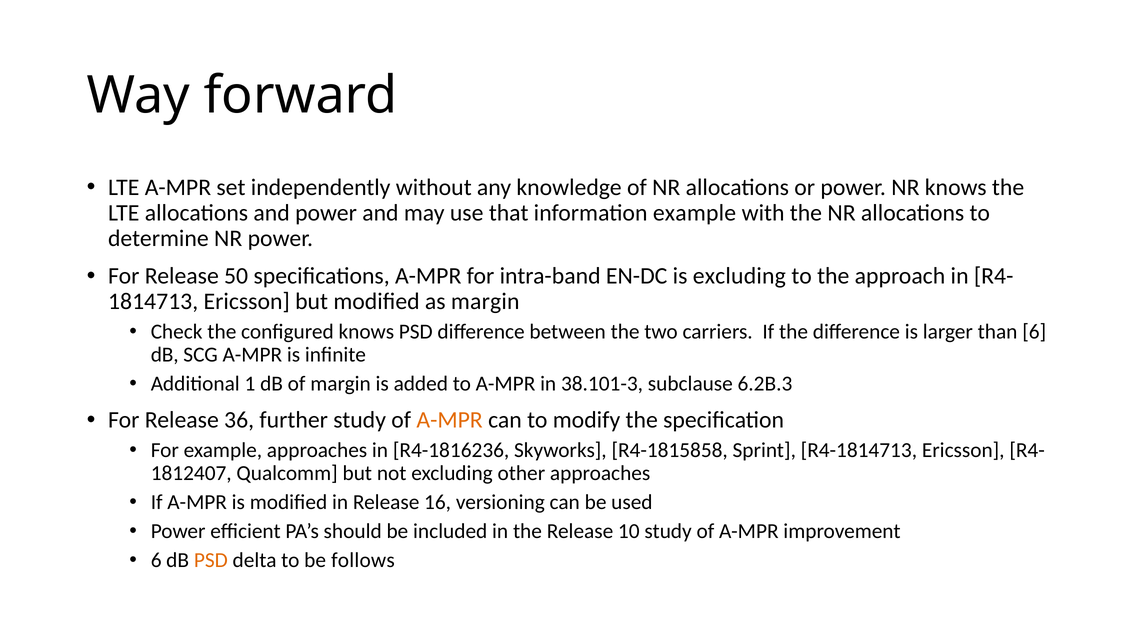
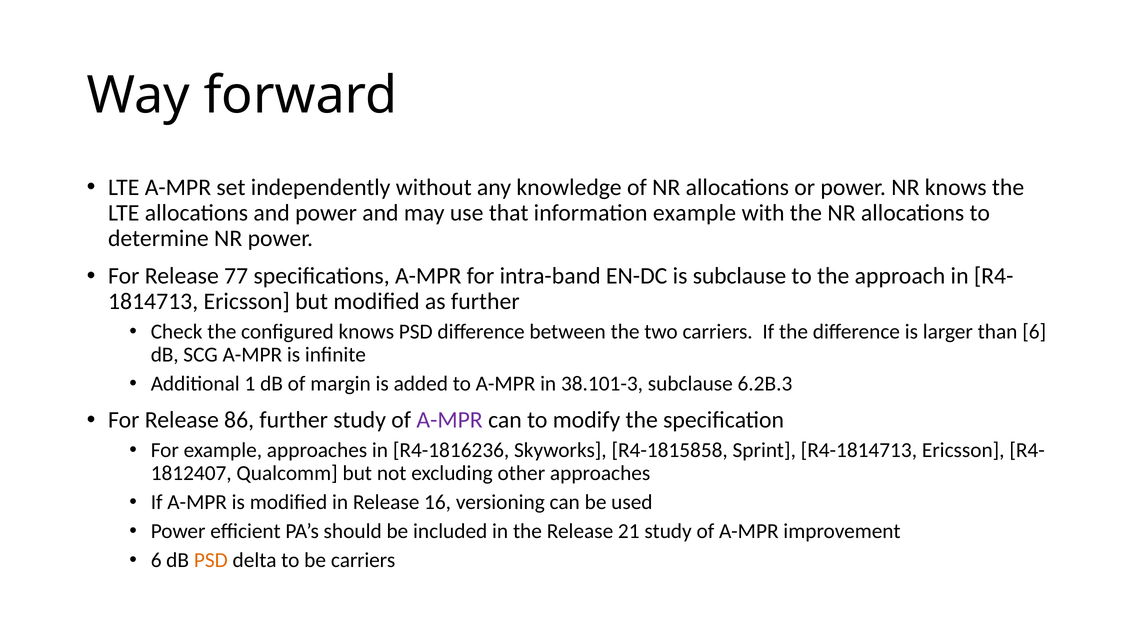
50: 50 -> 77
is excluding: excluding -> subclause
as margin: margin -> further
36: 36 -> 86
A-MPR at (450, 420) colour: orange -> purple
10: 10 -> 21
be follows: follows -> carriers
